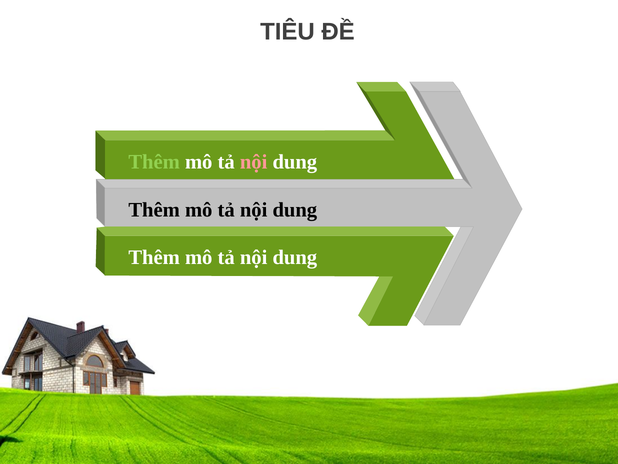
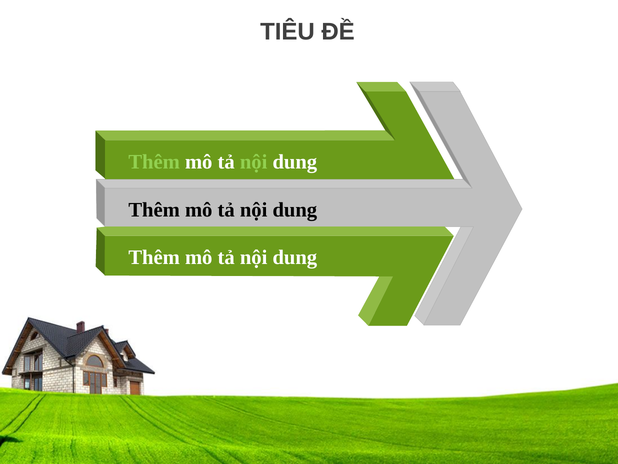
nội at (254, 162) colour: pink -> light green
